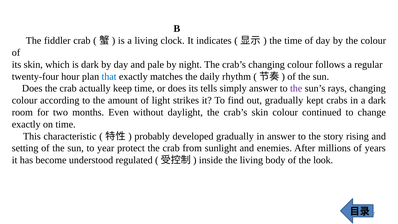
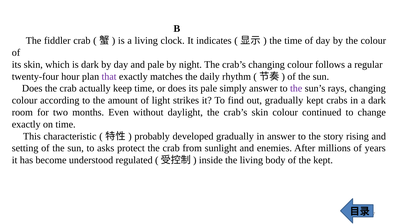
that colour: blue -> purple
its tells: tells -> pale
year: year -> asks
the look: look -> kept
